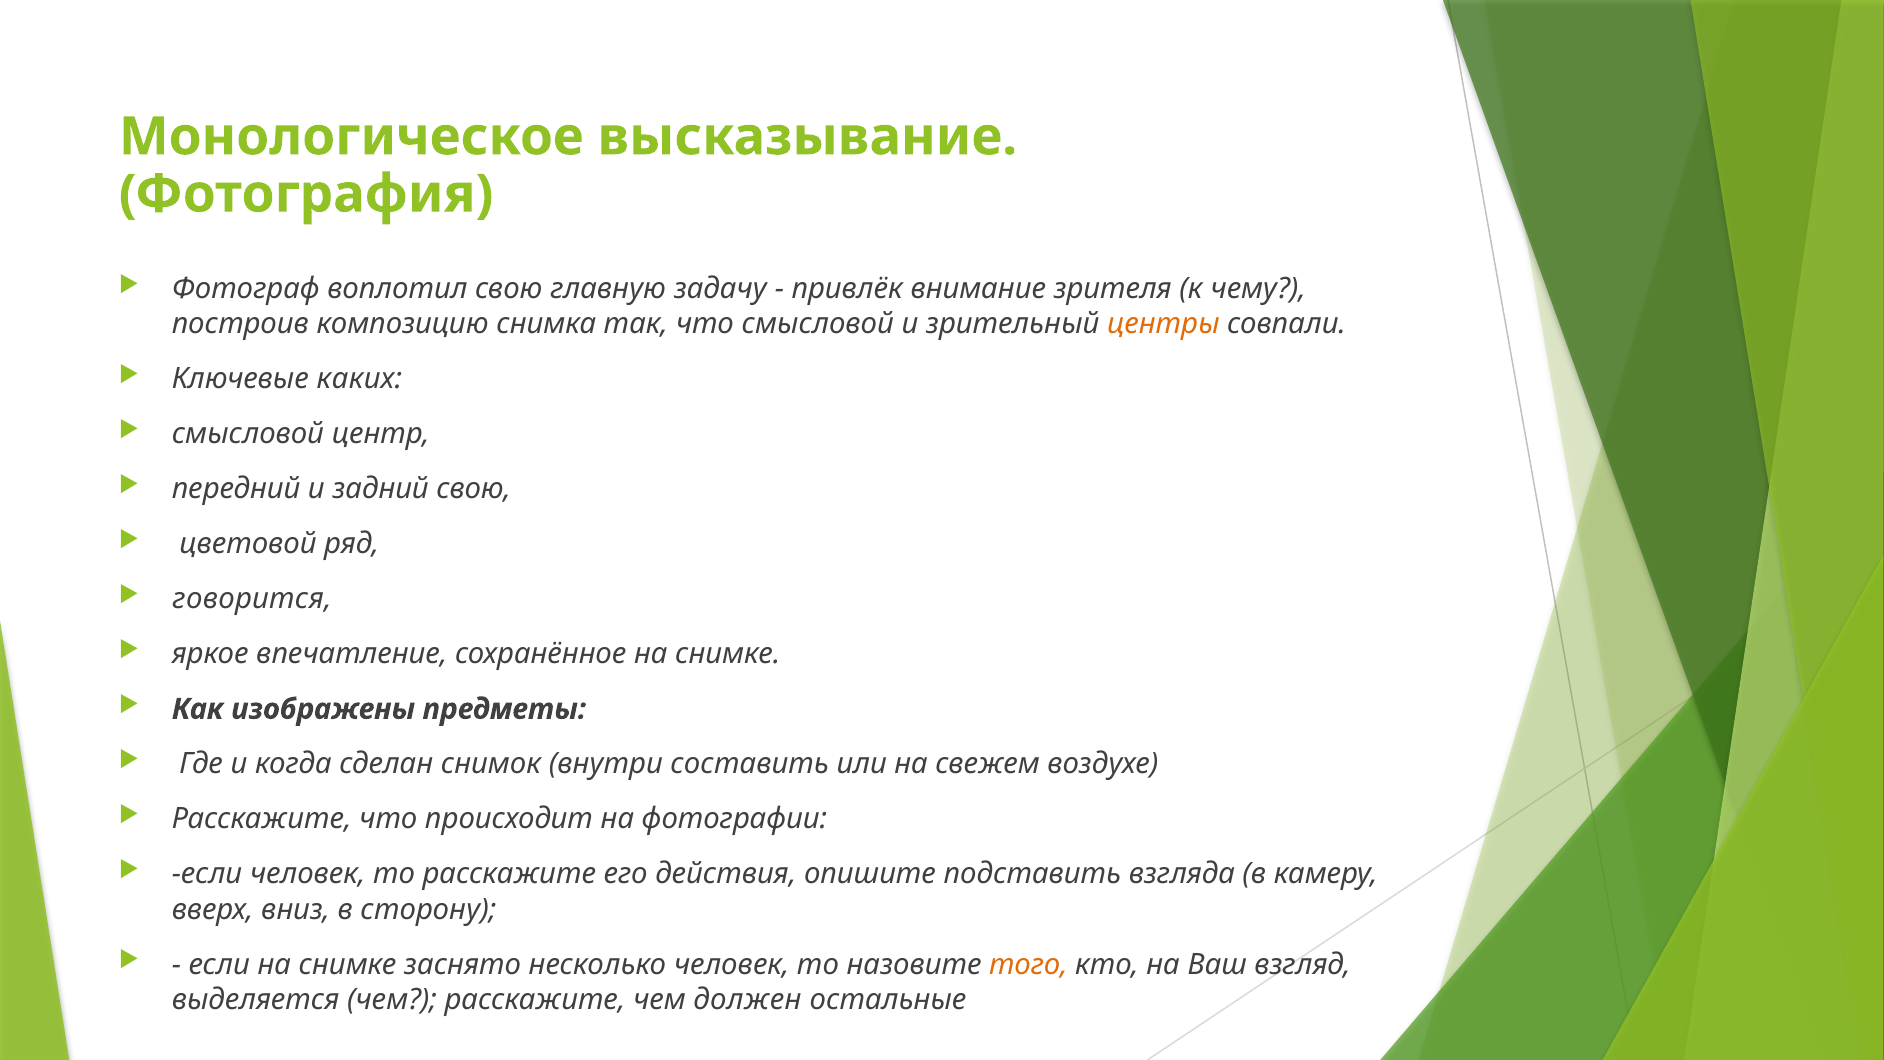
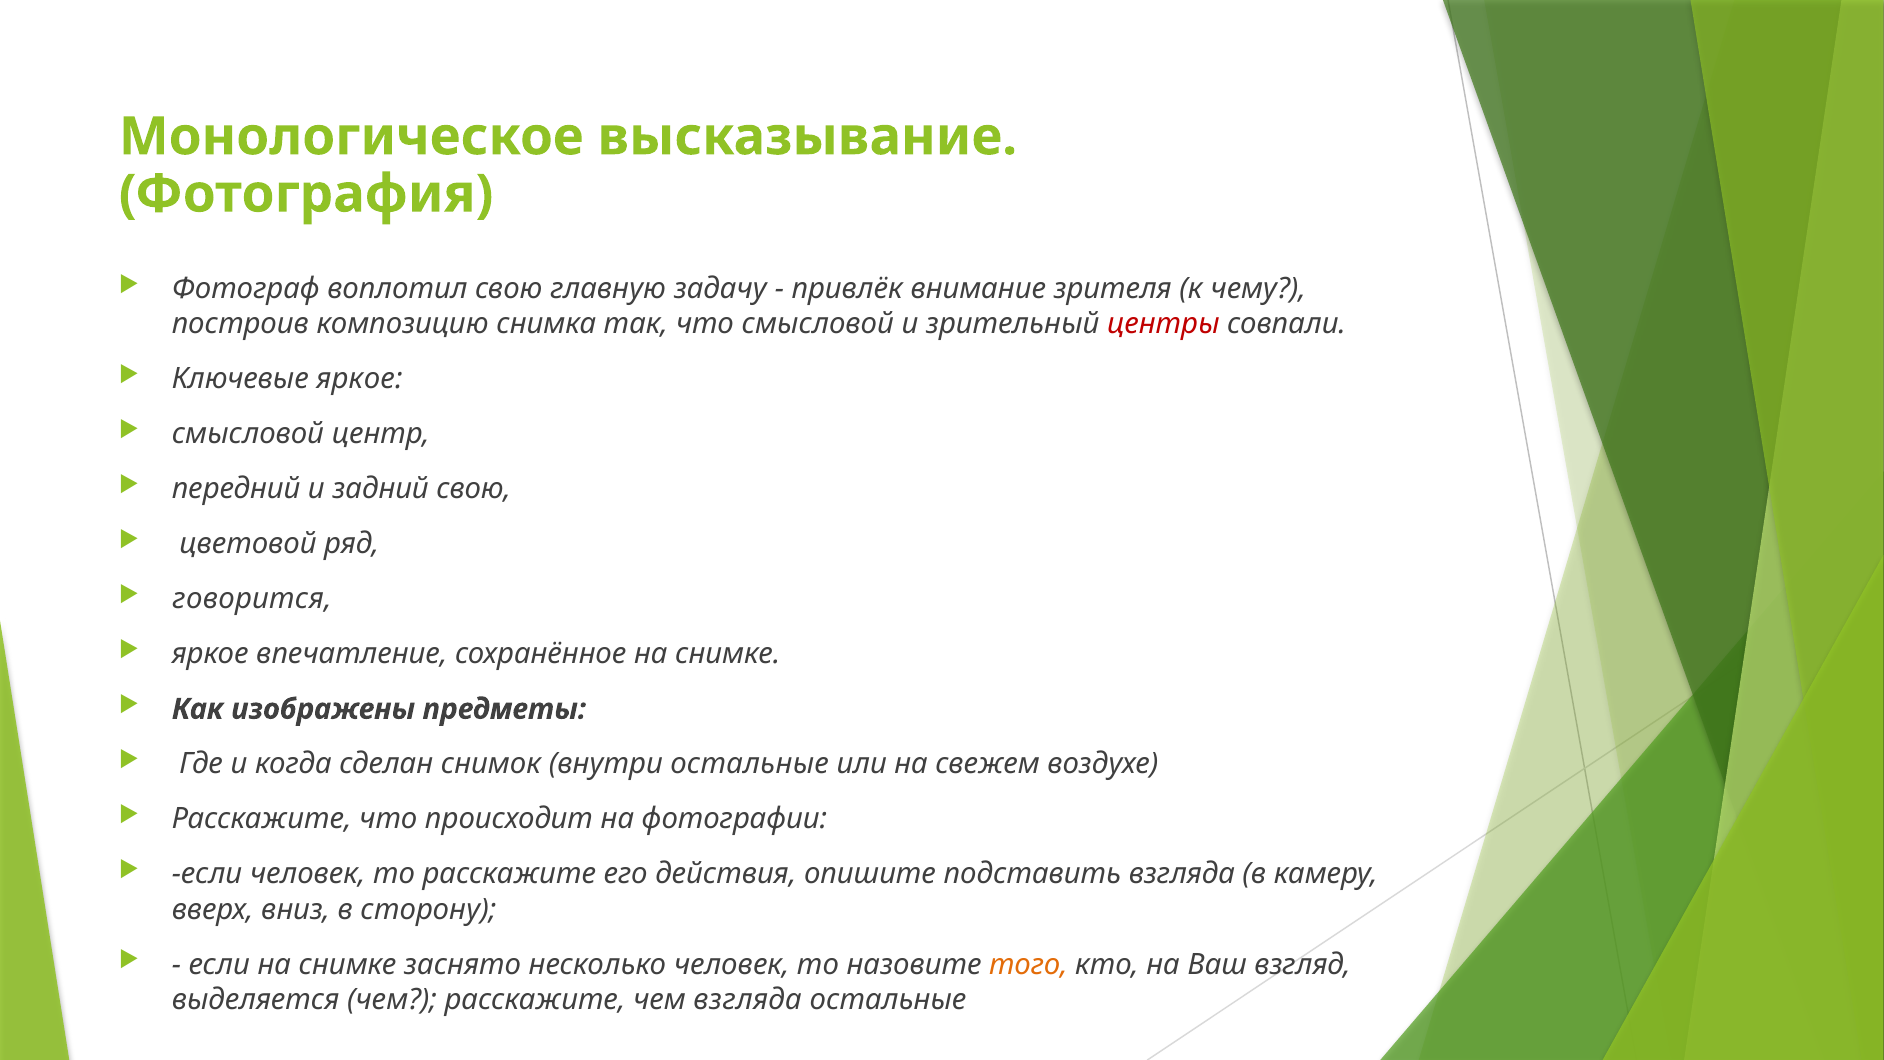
центры colour: orange -> red
Ключевые каких: каких -> яркое
внутри составить: составить -> остальные
чем должен: должен -> взгляда
